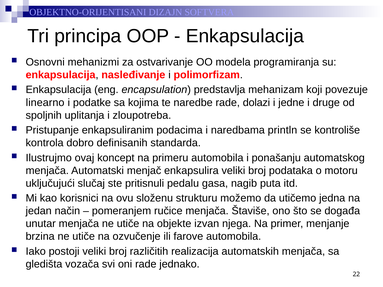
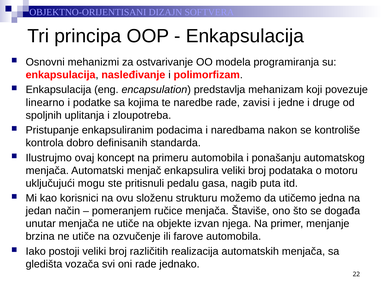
dolazi: dolazi -> zavisi
println: println -> nakon
slučaj: slučaj -> mogu
